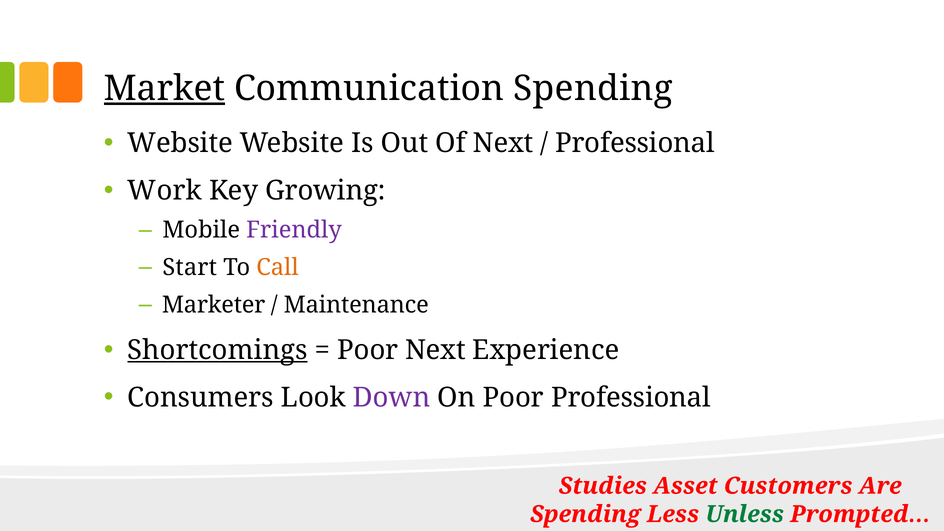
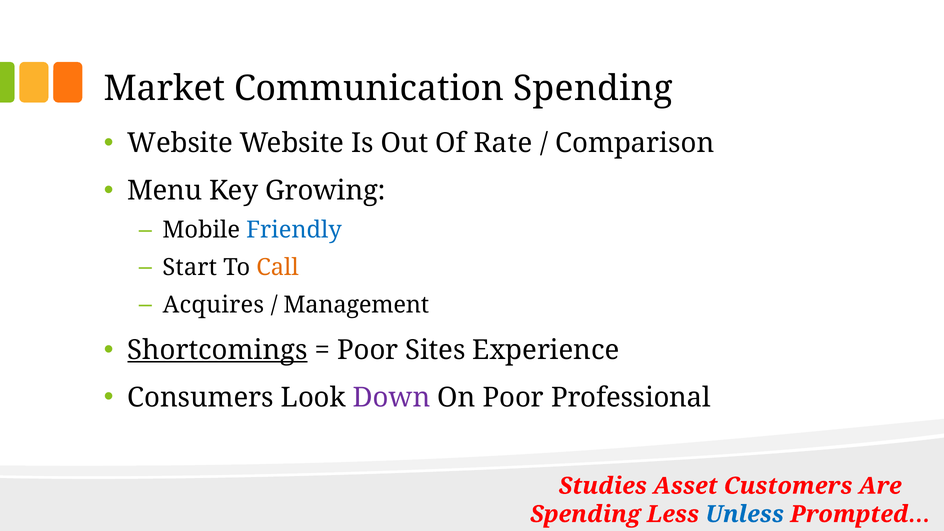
Market underline: present -> none
Of Next: Next -> Rate
Professional at (635, 143): Professional -> Comparison
Work: Work -> Menu
Friendly colour: purple -> blue
Marketer: Marketer -> Acquires
Maintenance: Maintenance -> Management
Poor Next: Next -> Sites
Unless colour: green -> blue
